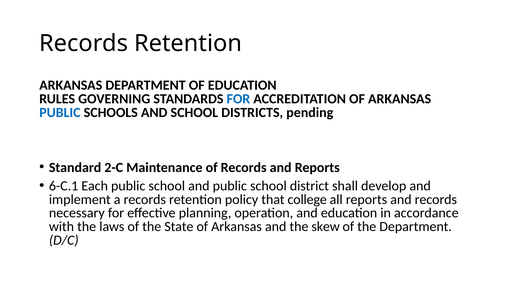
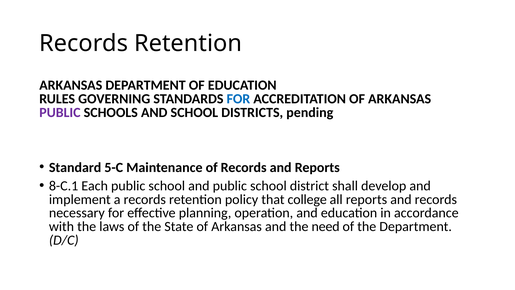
PUBLIC at (60, 112) colour: blue -> purple
2-C: 2-C -> 5-C
6-C.1: 6-C.1 -> 8-C.1
skew: skew -> need
